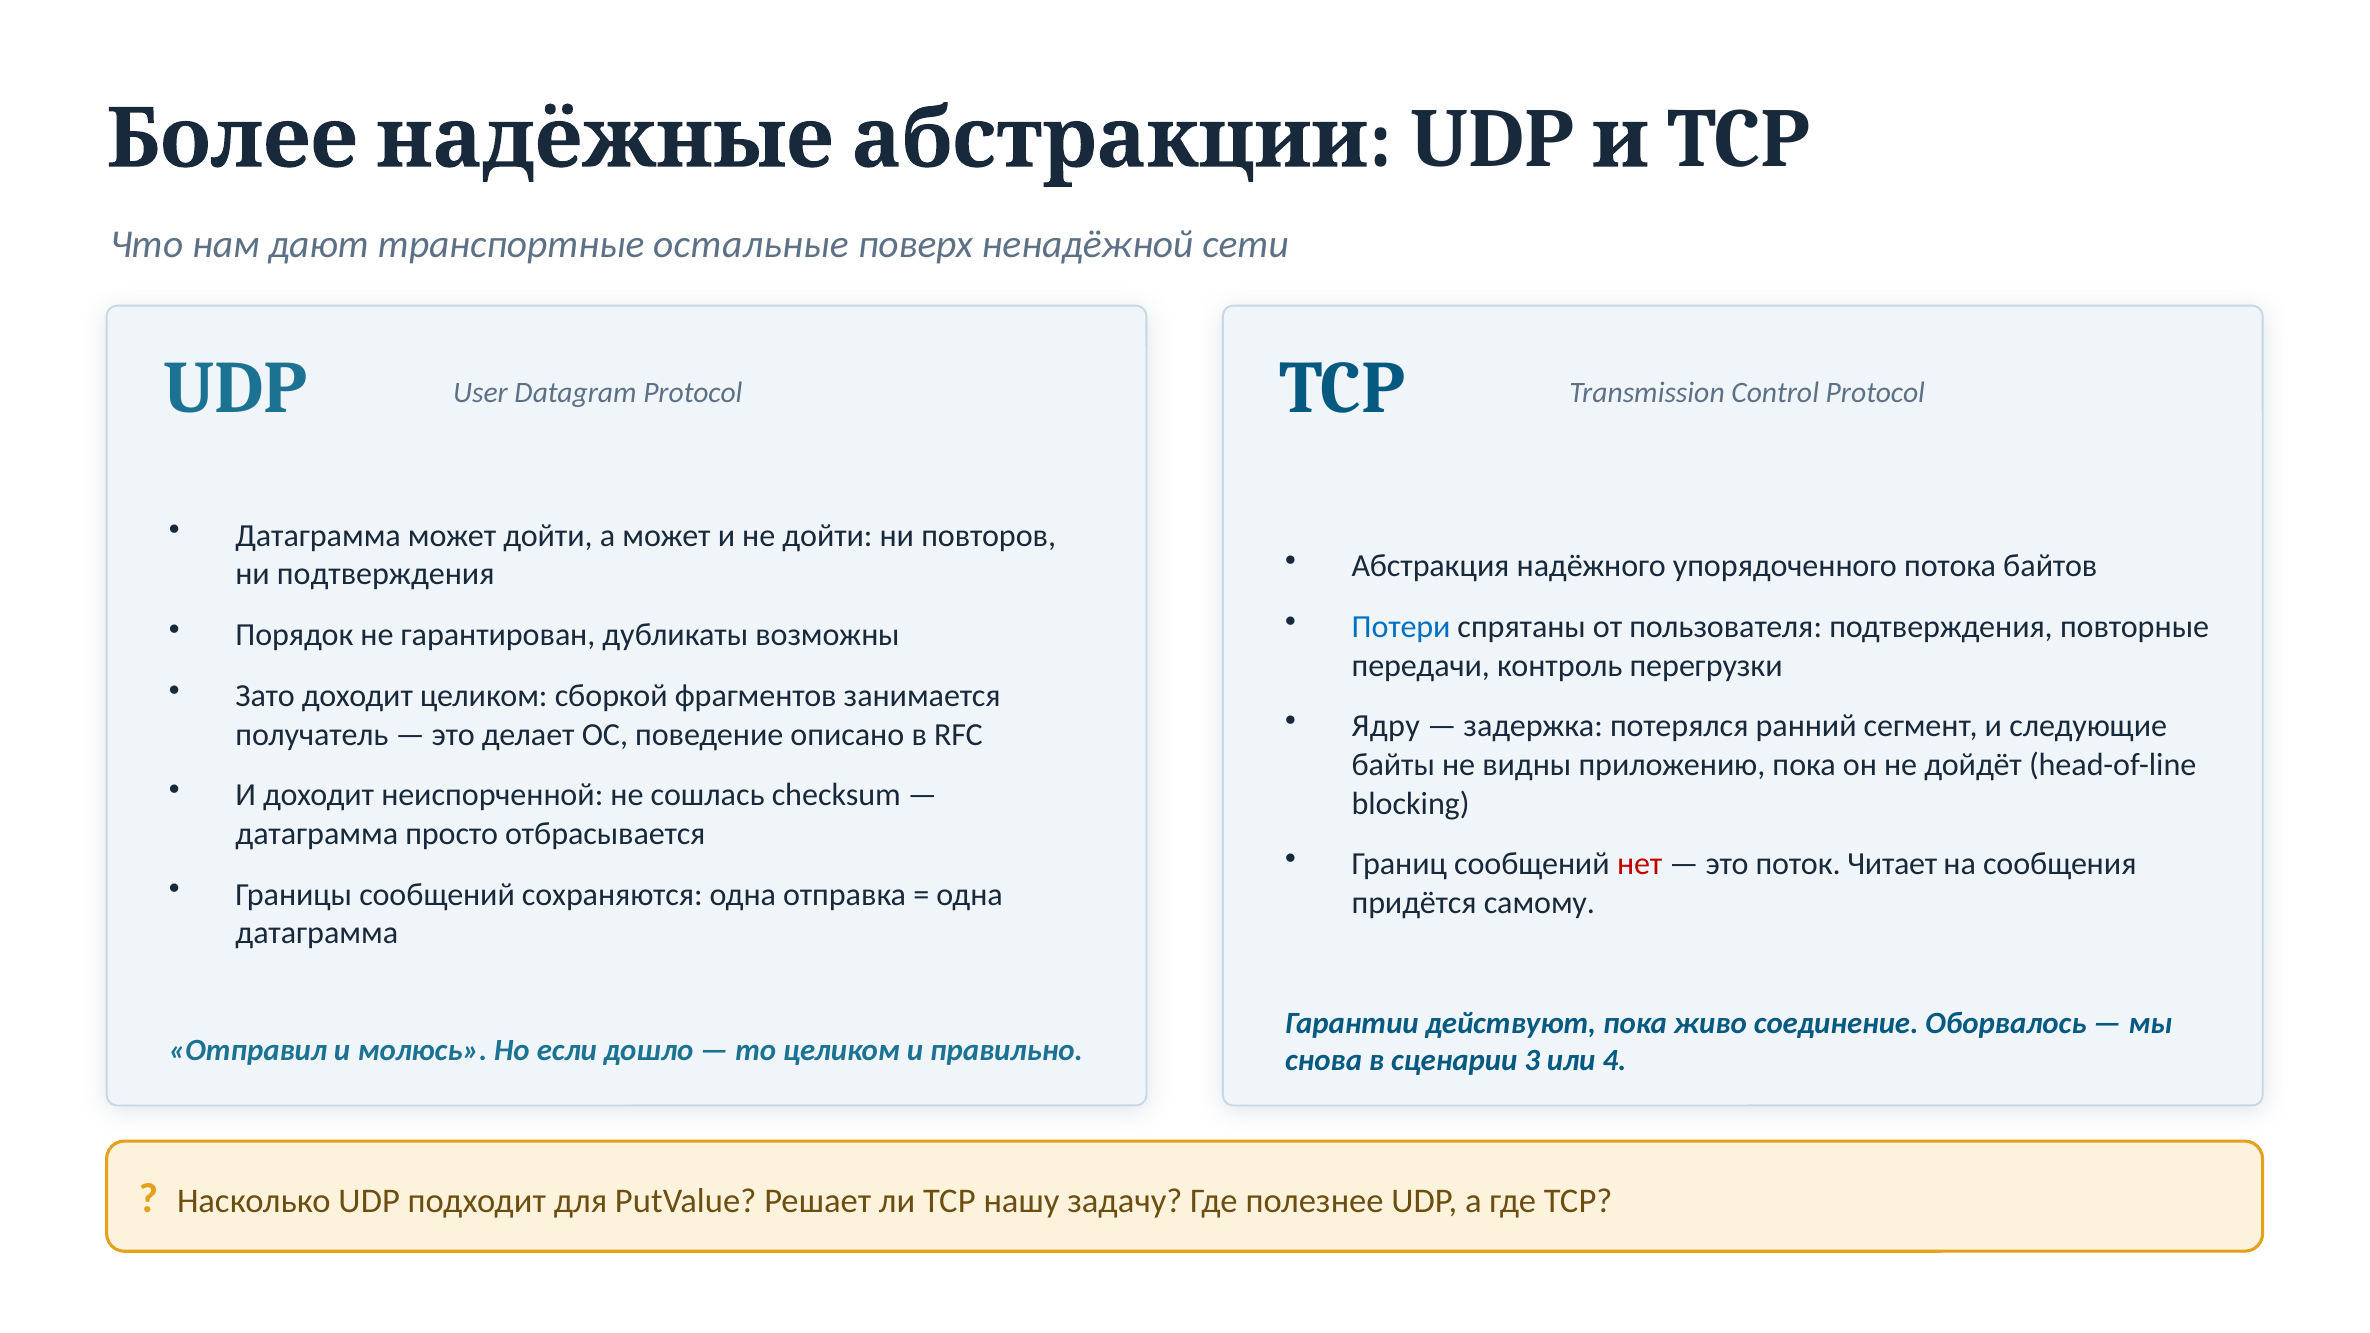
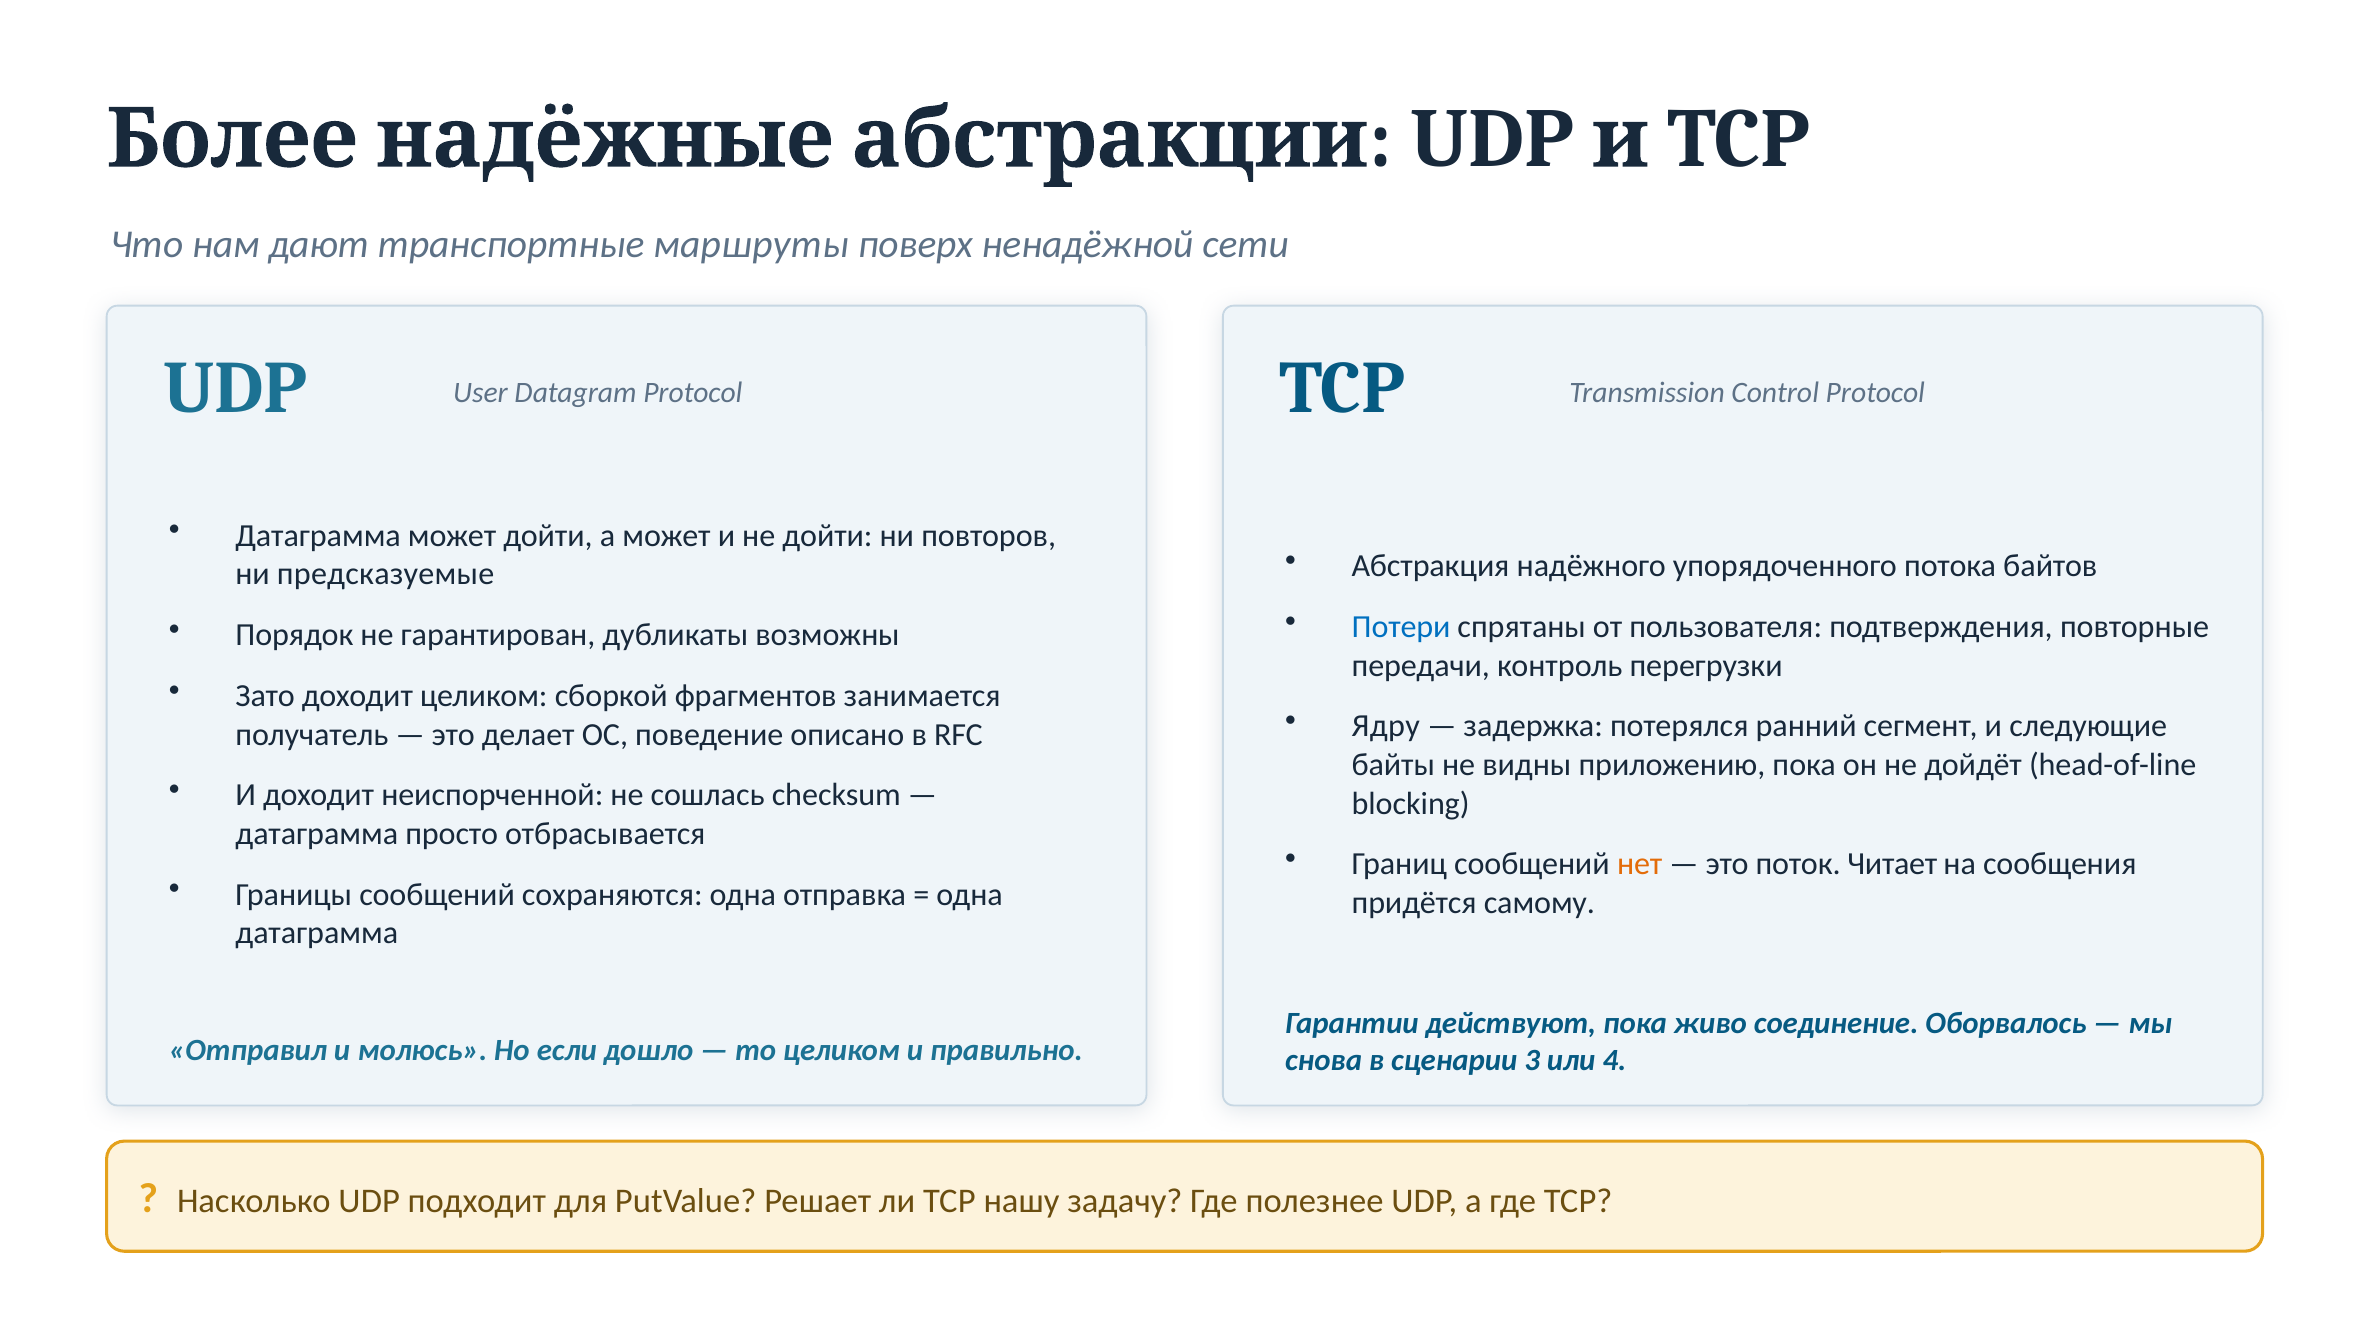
остальные: остальные -> маршруты
ни подтверждения: подтверждения -> предсказуемые
нет colour: red -> orange
